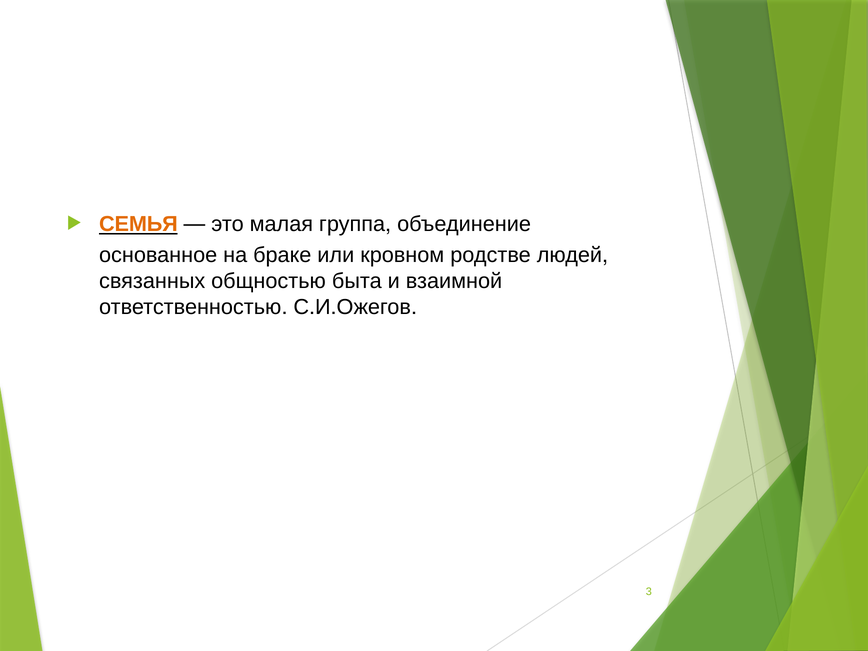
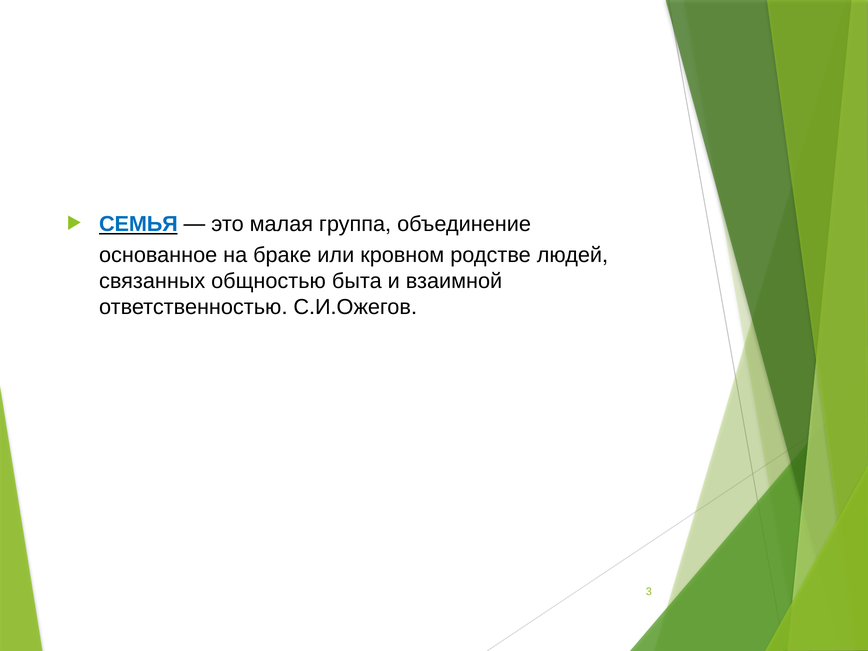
СЕМЬЯ colour: orange -> blue
